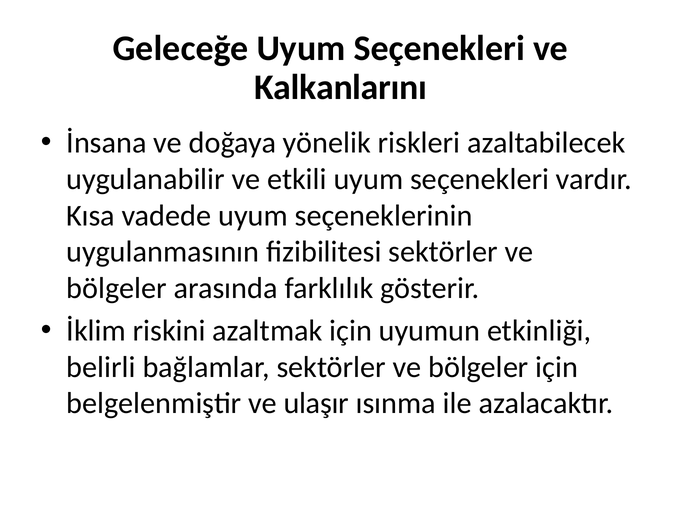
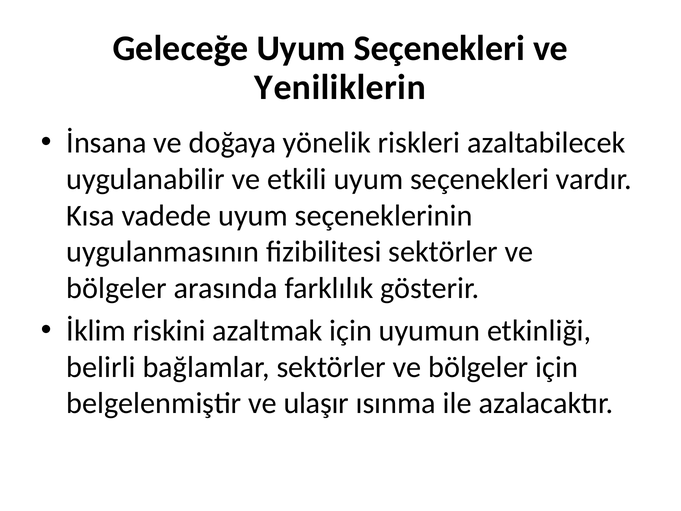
Kalkanlarını: Kalkanlarını -> Yeniliklerin
